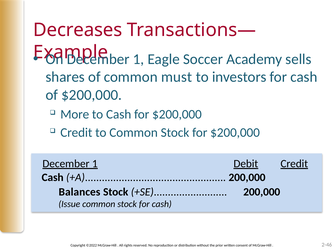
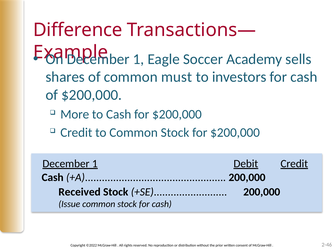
Decreases: Decreases -> Difference
Balances: Balances -> Received
